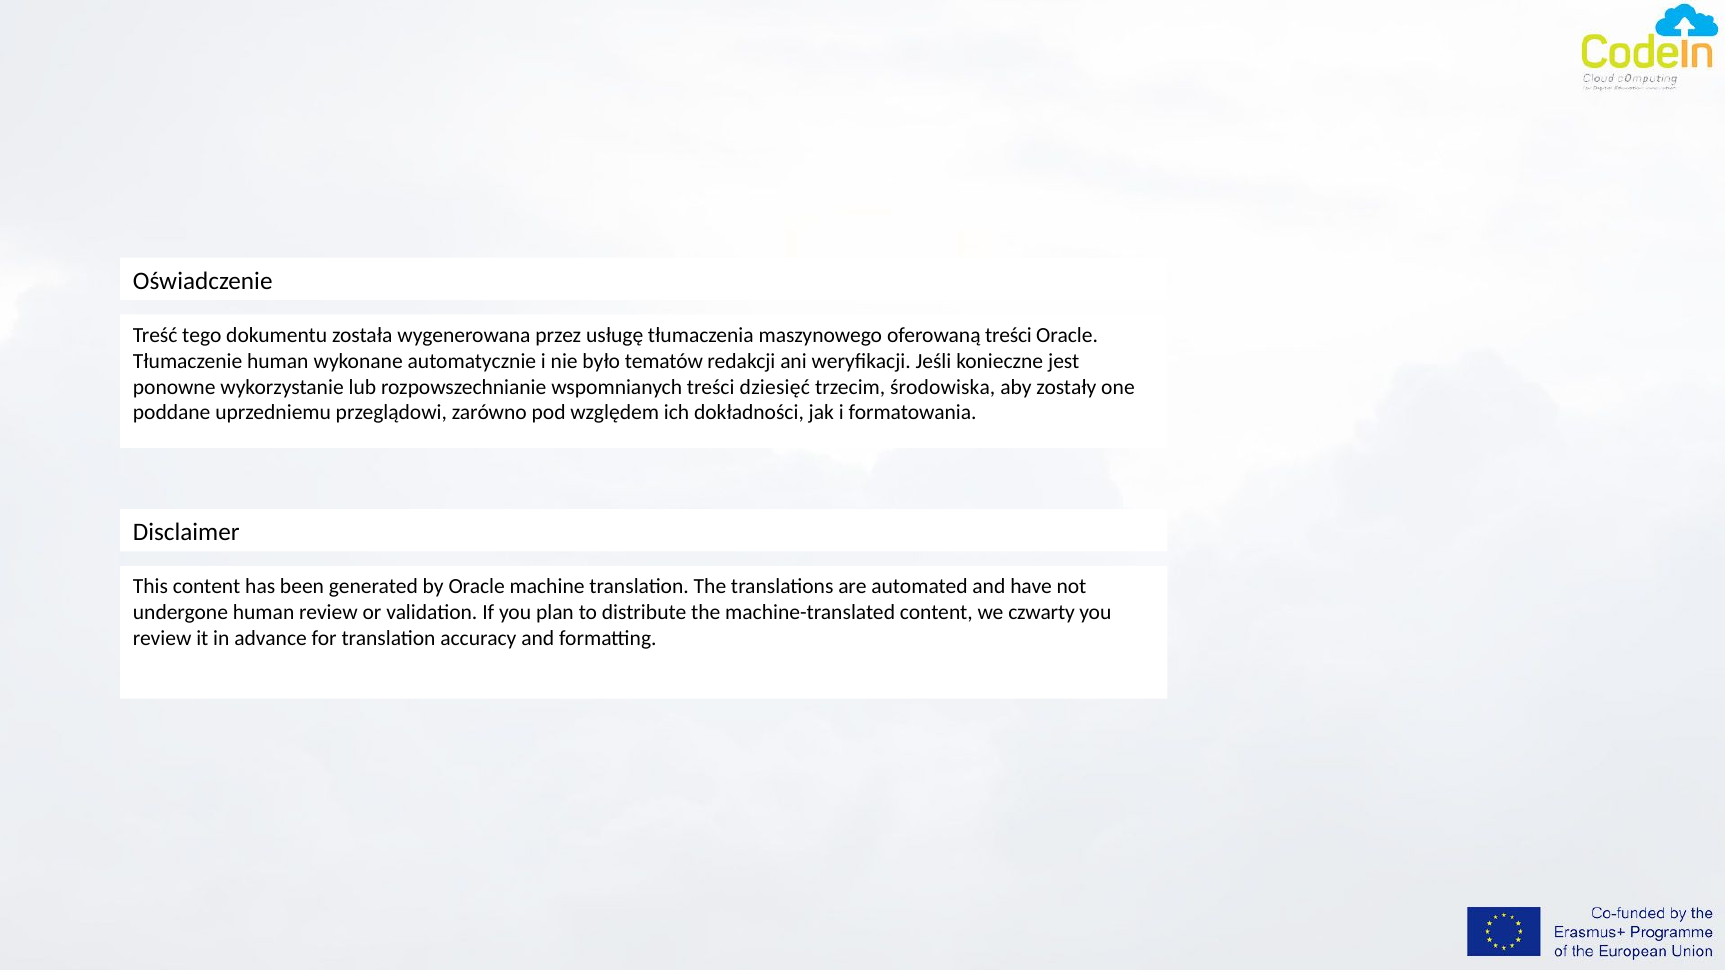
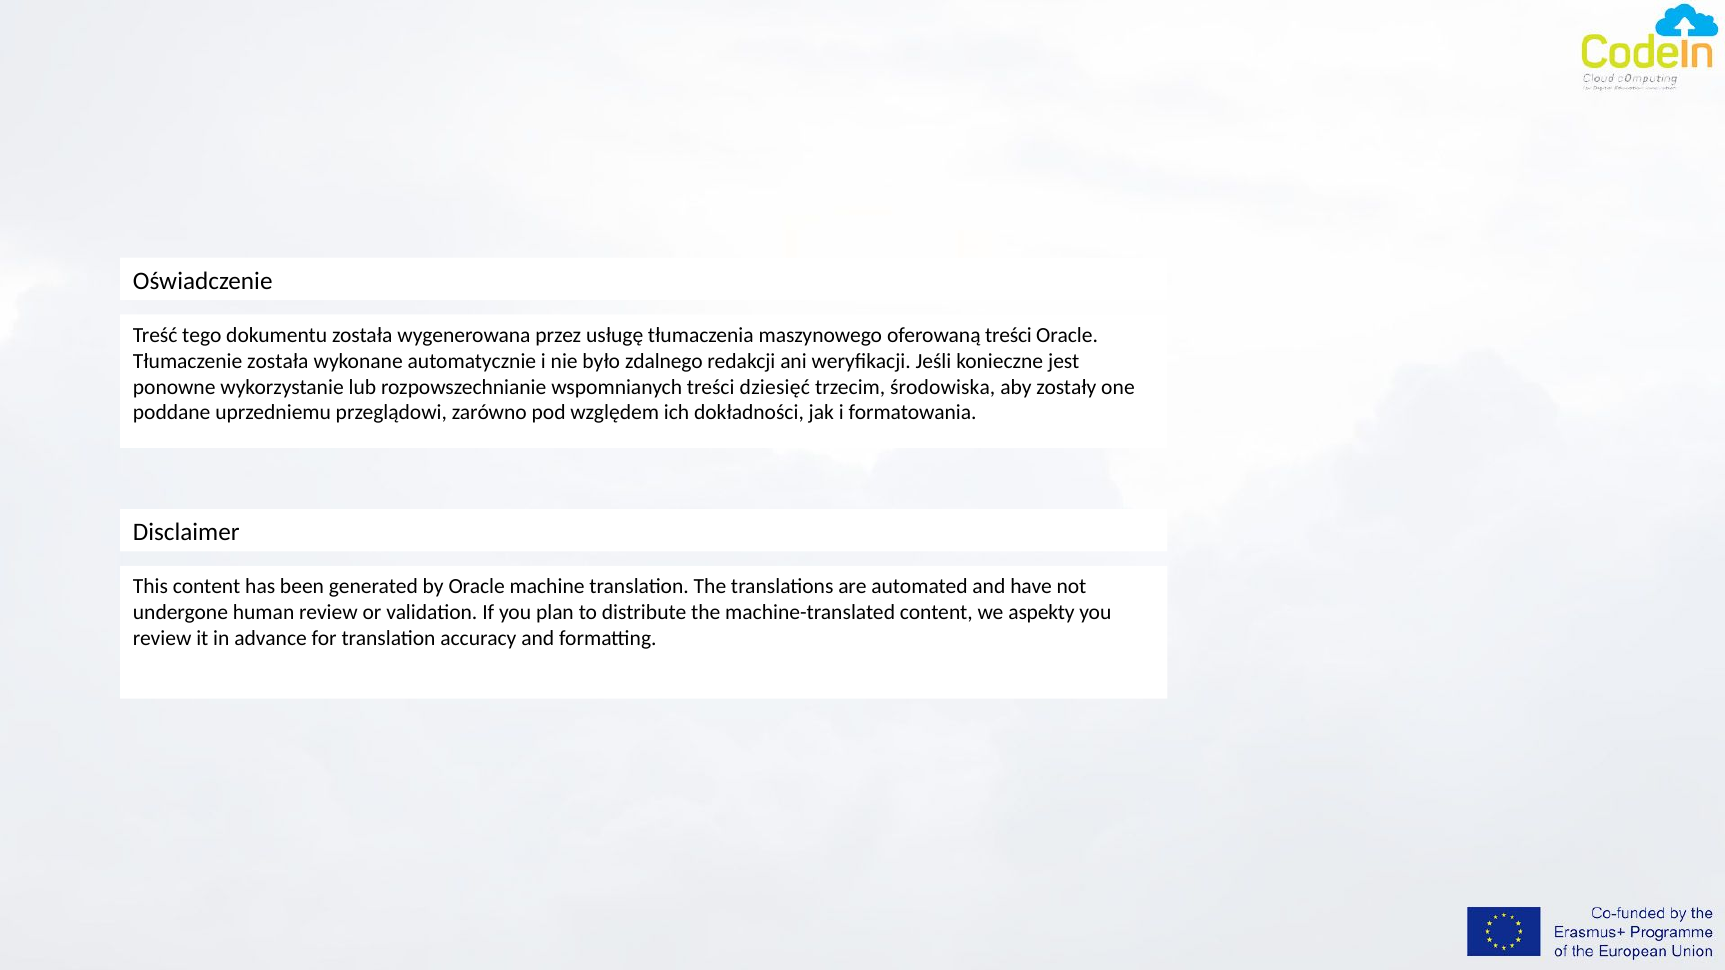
Tłumaczenie human: human -> została
tematów: tematów -> zdalnego
czwarty: czwarty -> aspekty
